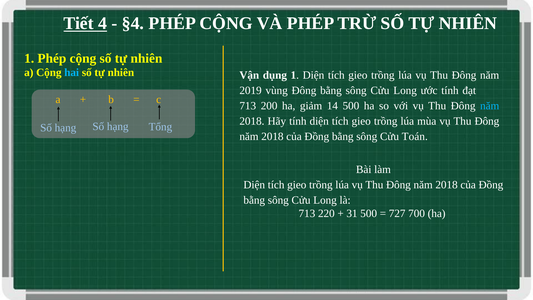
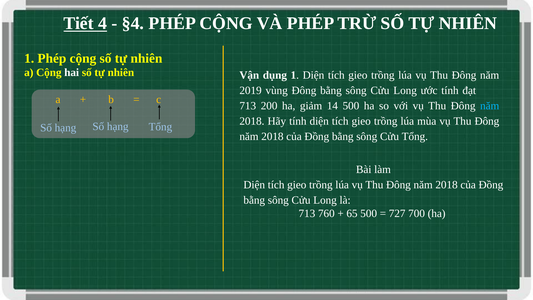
hai colour: light blue -> white
Cửu Toán: Toán -> Tổng
220: 220 -> 760
31: 31 -> 65
